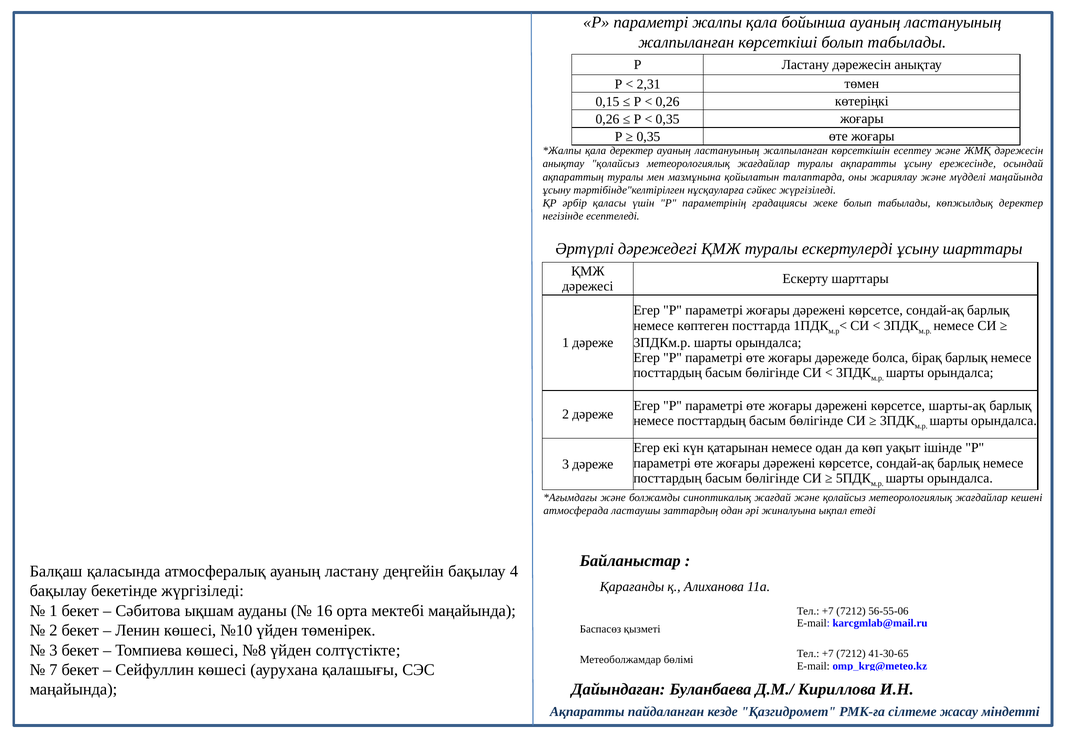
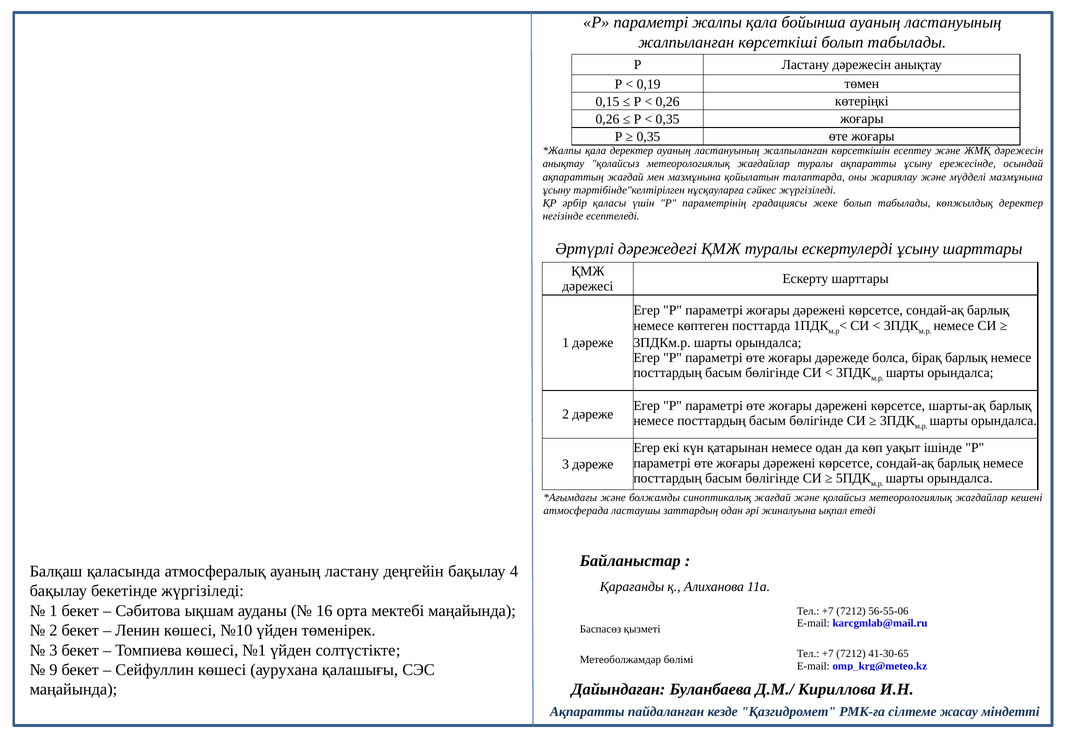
2,31: 2,31 -> 0,19
ақпараттың туралы: туралы -> жағдай
мүдделі маңайында: маңайында -> мазмұнына
№8: №8 -> №1
7: 7 -> 9
